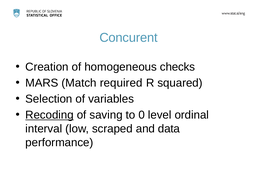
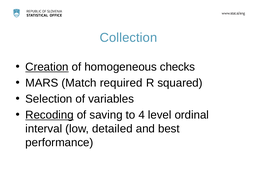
Concurent: Concurent -> Collection
Creation underline: none -> present
0: 0 -> 4
scraped: scraped -> detailed
data: data -> best
